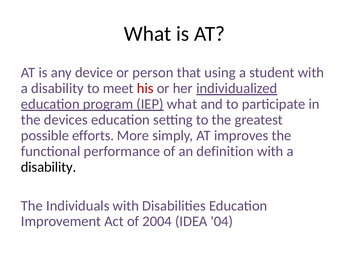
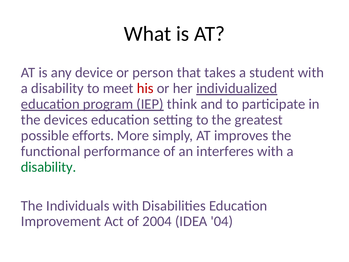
using: using -> takes
IEP what: what -> think
definition: definition -> interferes
disability at (49, 167) colour: black -> green
